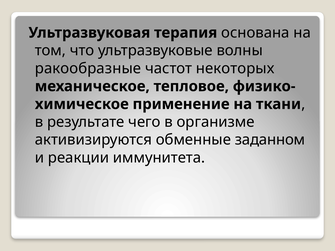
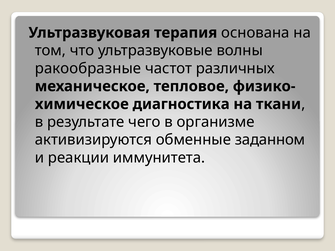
некоторых: некоторых -> различных
применение: применение -> диагностика
